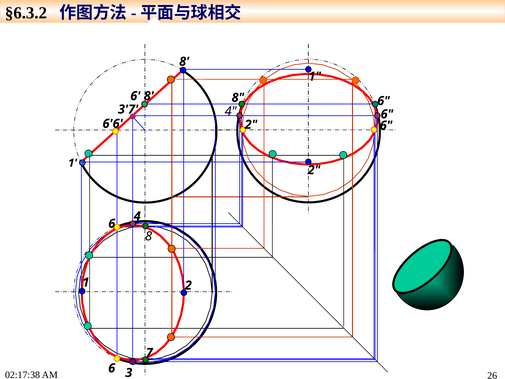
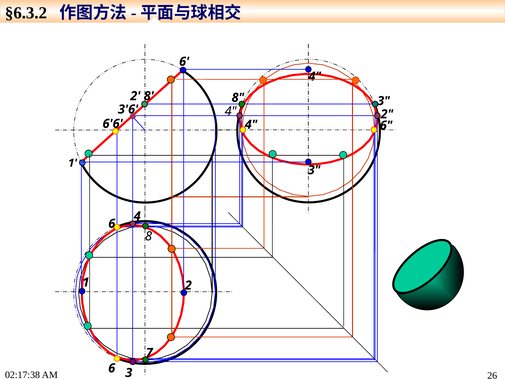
8 at (184, 62): 8 -> 6
1 at (315, 76): 1 -> 4
6 at (135, 96): 6 -> 2
6 at (384, 101): 6 -> 3
3'7: 3'7 -> 3'6
6 at (387, 114): 6 -> 2
2 at (251, 125): 2 -> 4
2 at (314, 170): 2 -> 3
